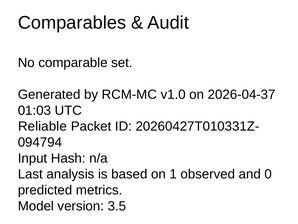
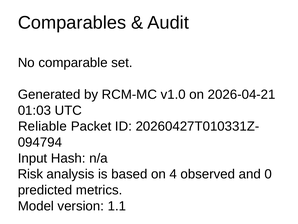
2026-04-37: 2026-04-37 -> 2026-04-21
Last: Last -> Risk
1: 1 -> 4
3.5: 3.5 -> 1.1
